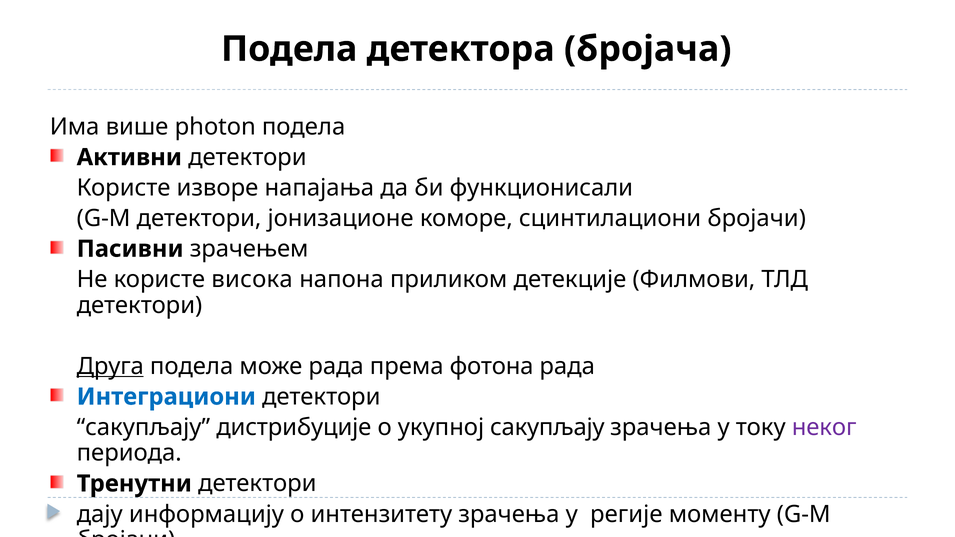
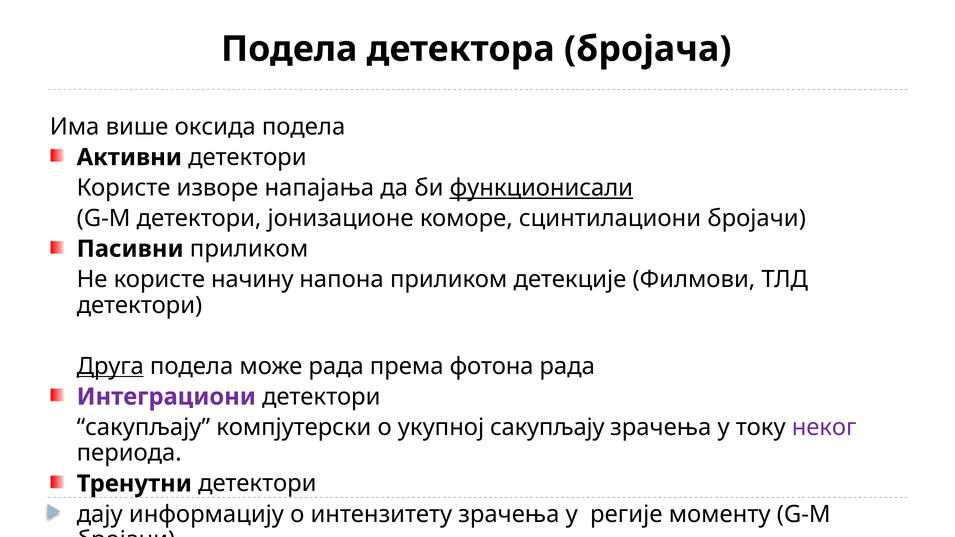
photon: photon -> оксида
функционисали underline: none -> present
Пасивни зрачењем: зрачењем -> приликом
висока: висока -> начину
Интеграциони colour: blue -> purple
дистрибуције: дистрибуције -> компјутерски
